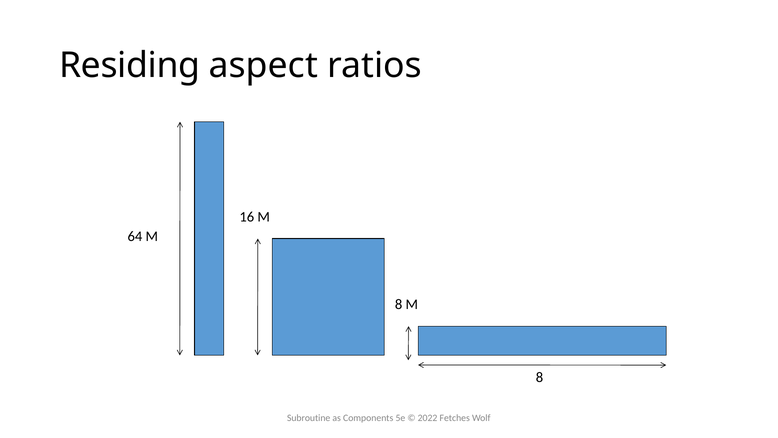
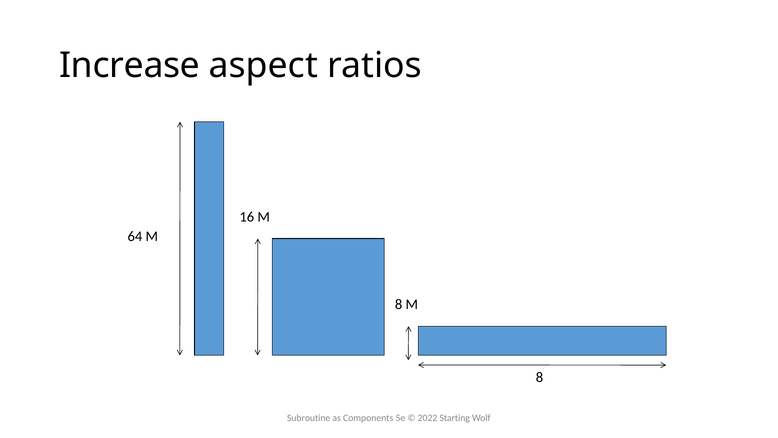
Residing: Residing -> Increase
Fetches: Fetches -> Starting
